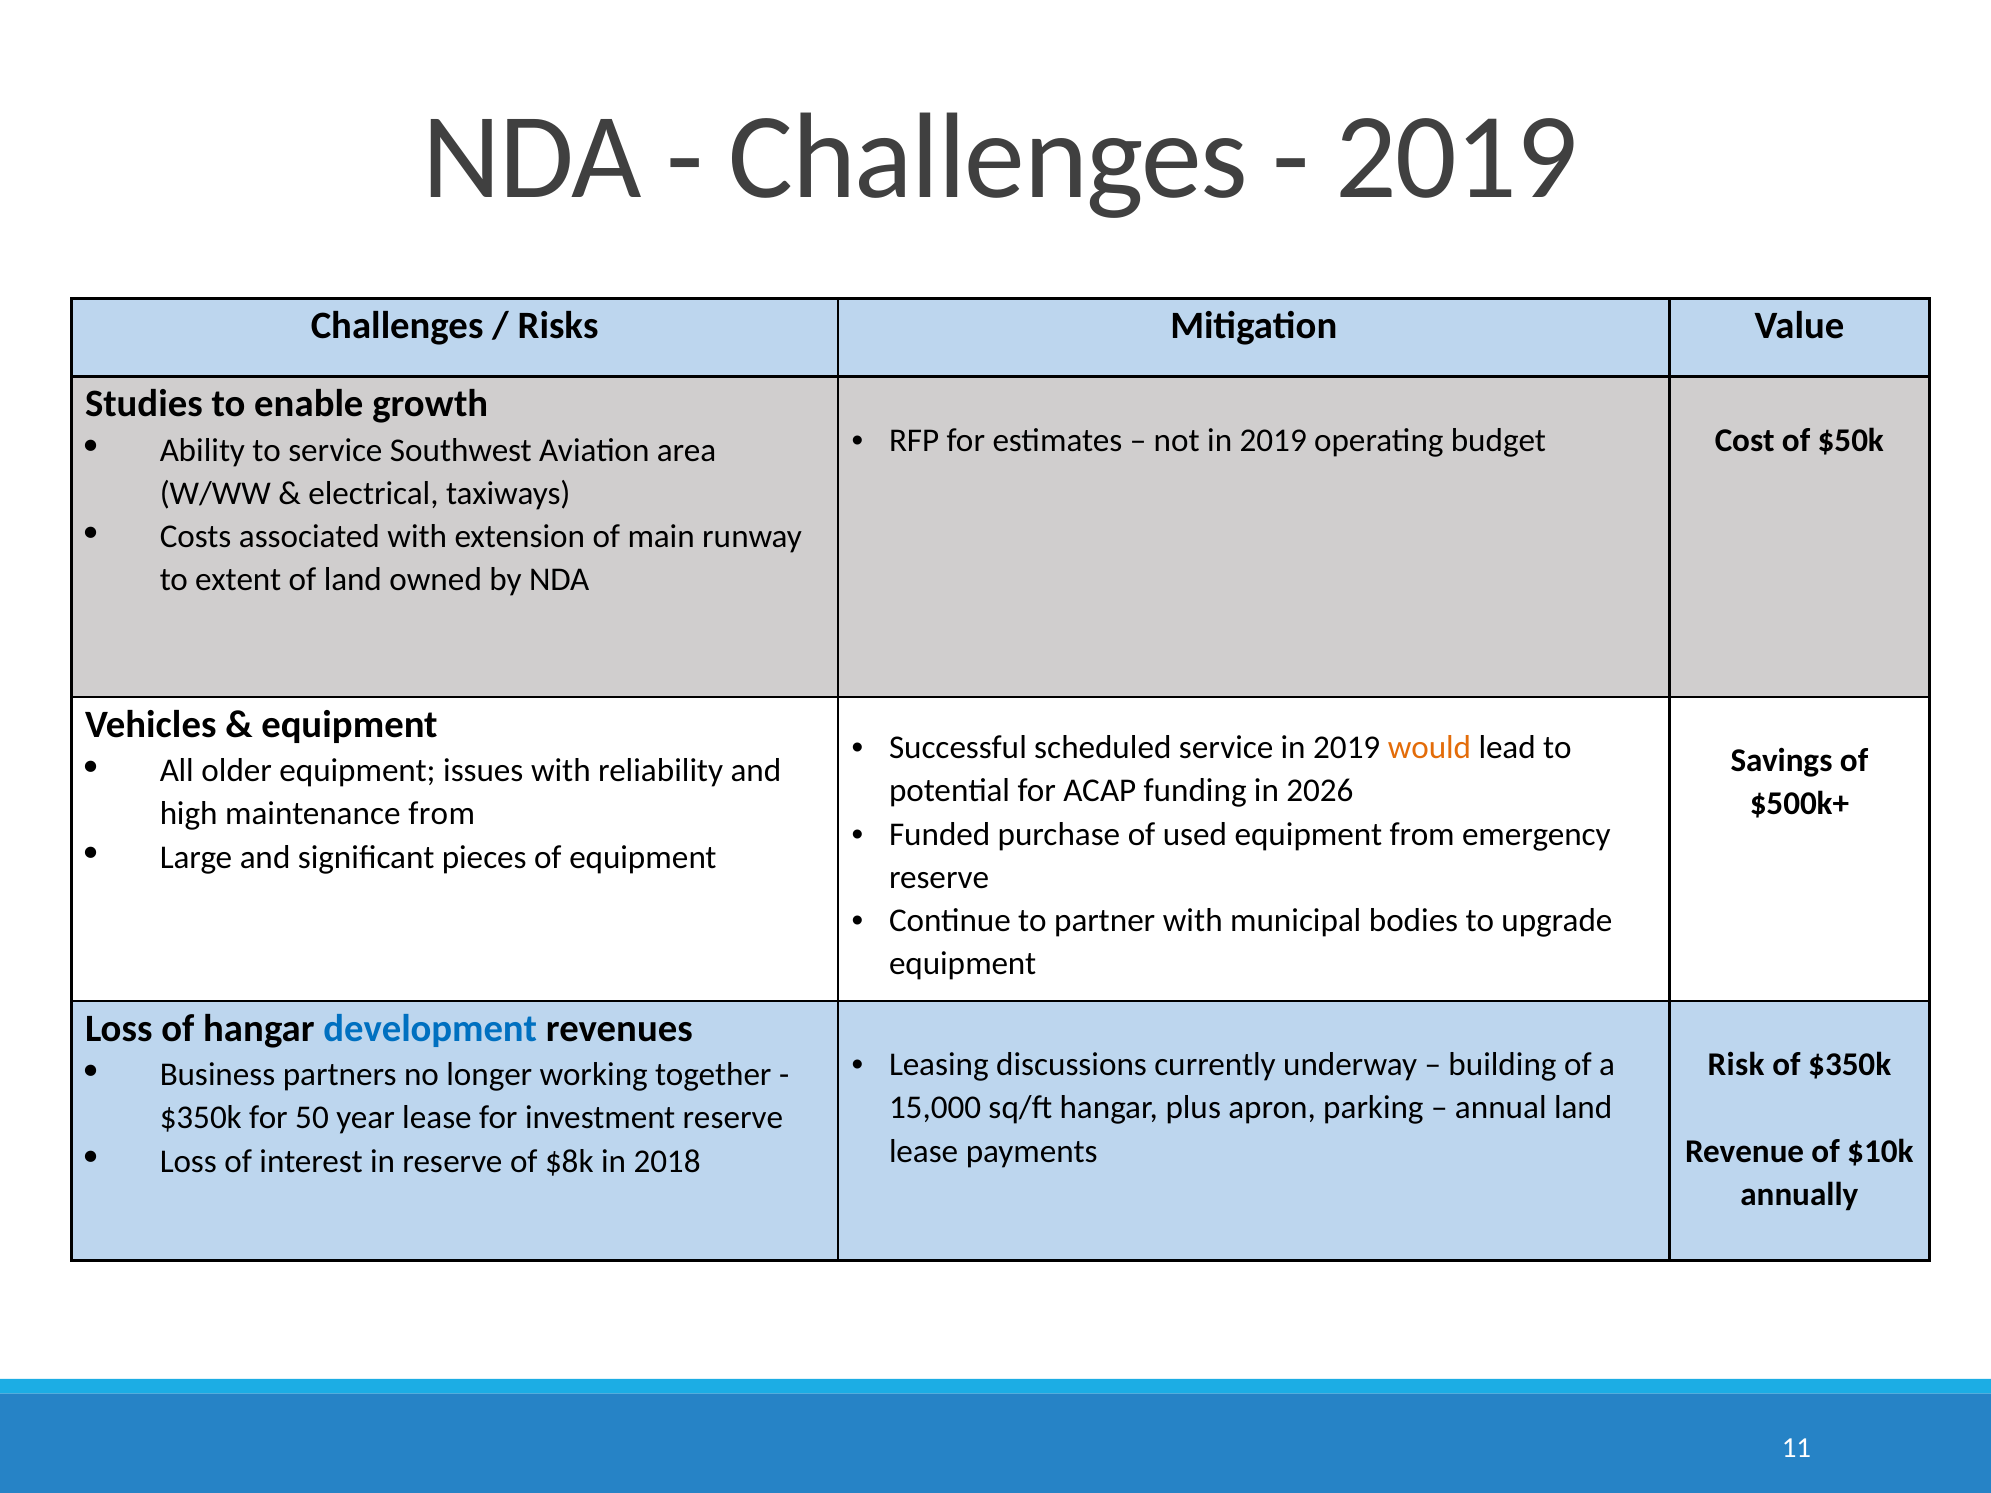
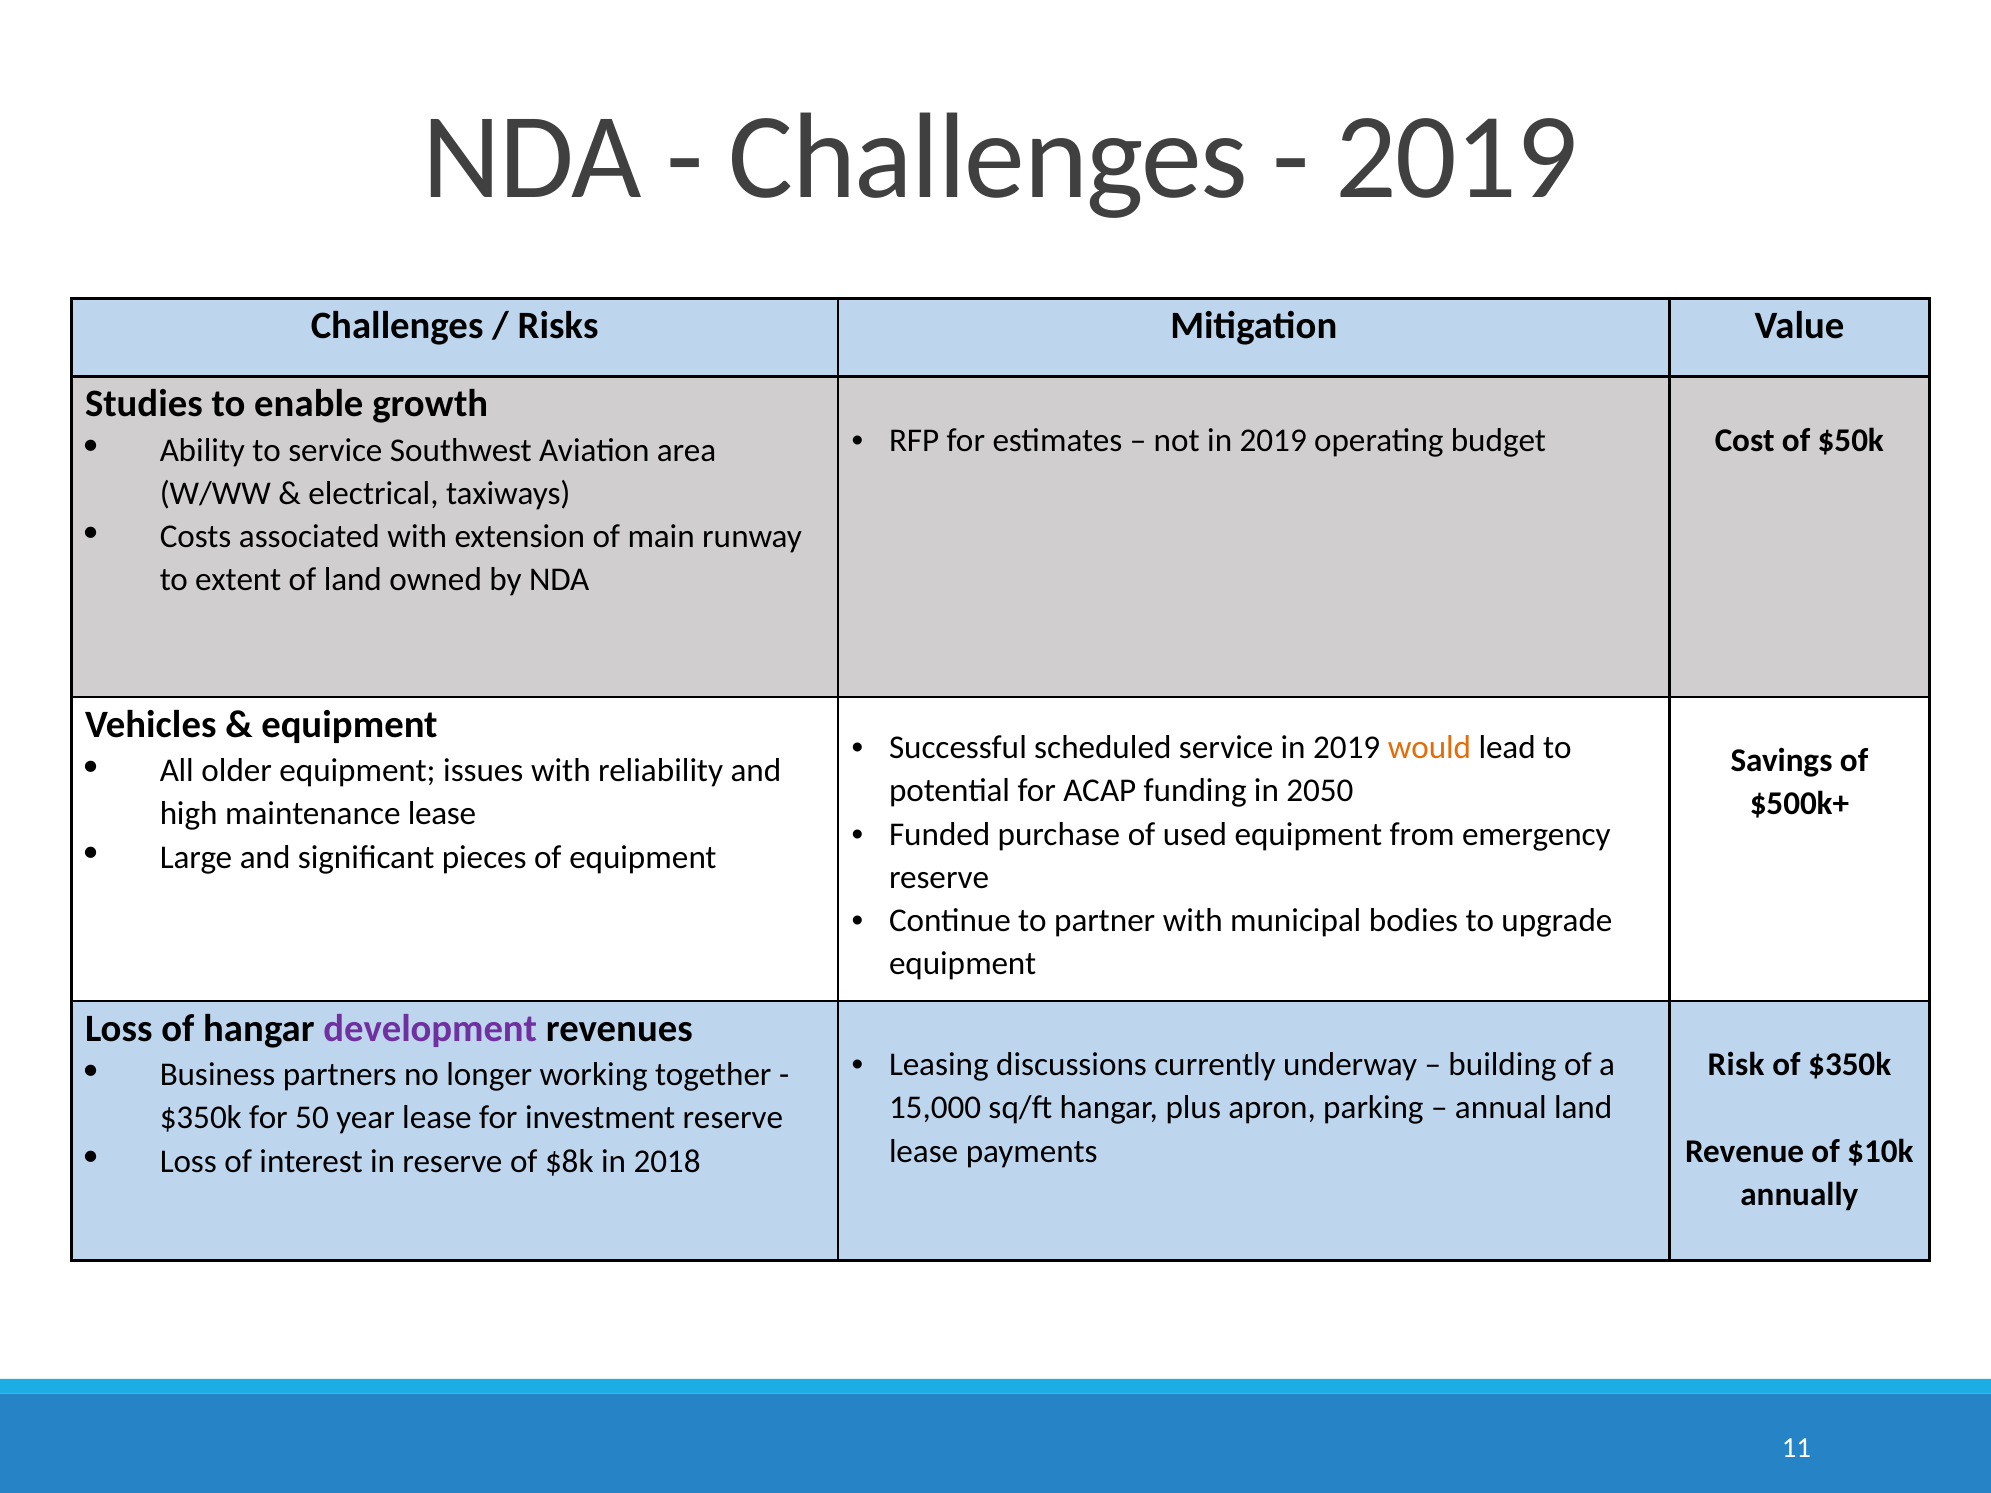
2026: 2026 -> 2050
maintenance from: from -> lease
development colour: blue -> purple
